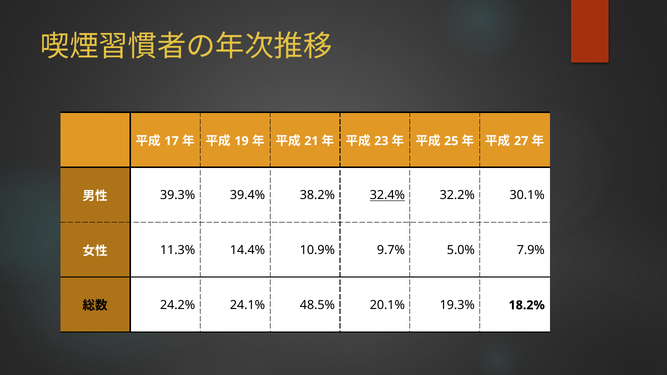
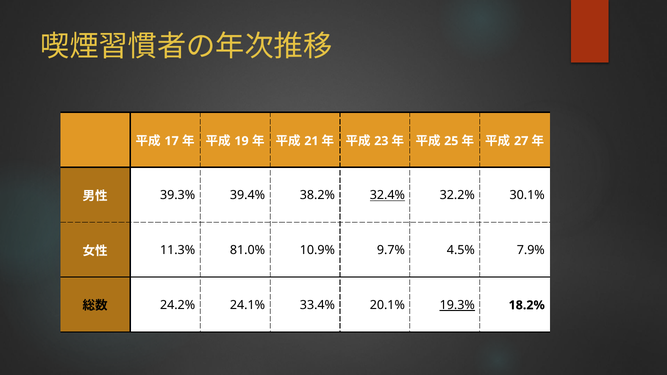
14.4%: 14.4% -> 81.0%
5.0%: 5.0% -> 4.5%
48.5%: 48.5% -> 33.4%
19.3% underline: none -> present
